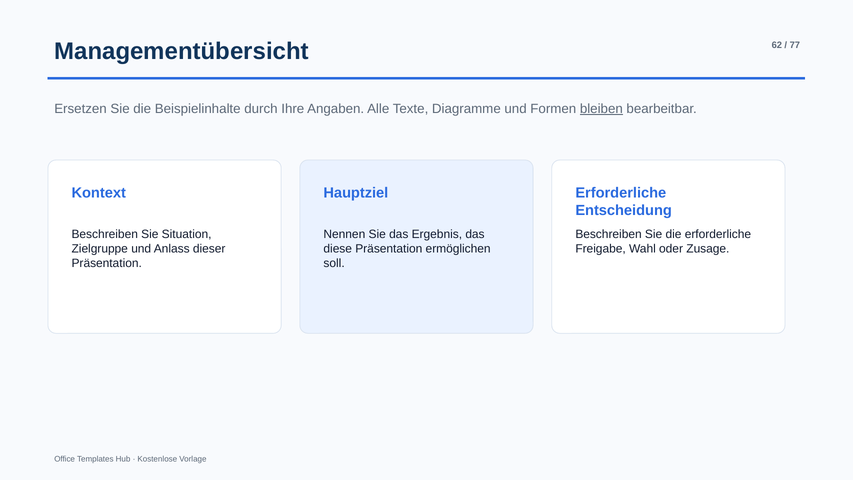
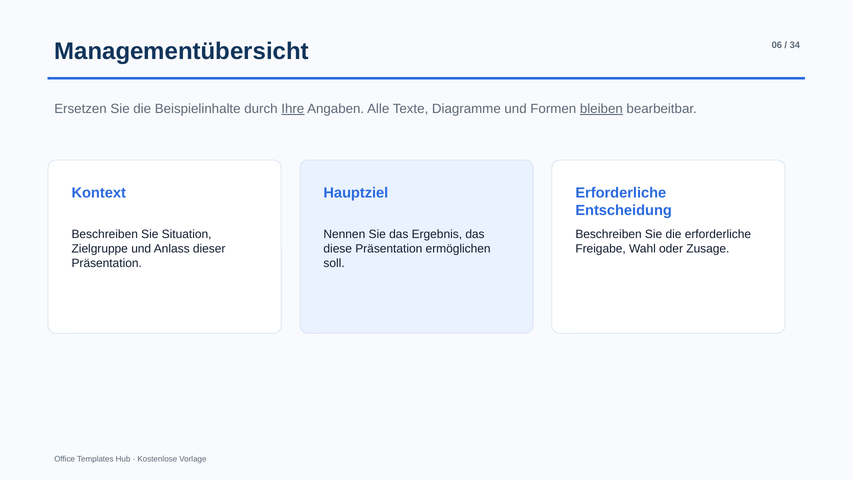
62: 62 -> 06
77: 77 -> 34
Ihre underline: none -> present
